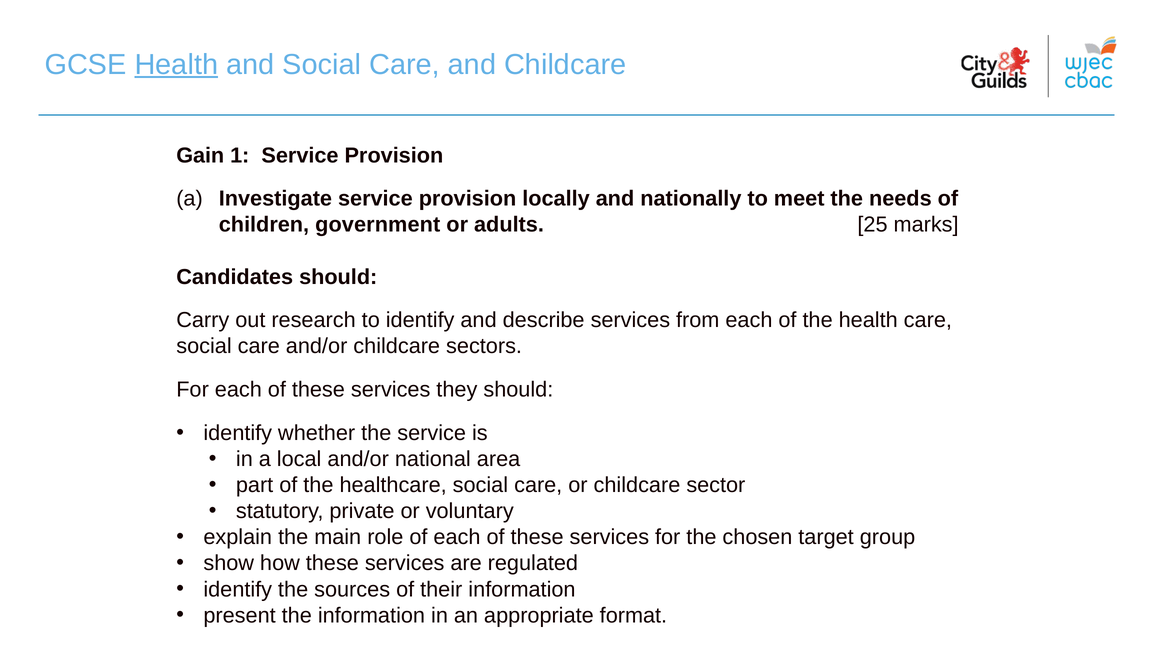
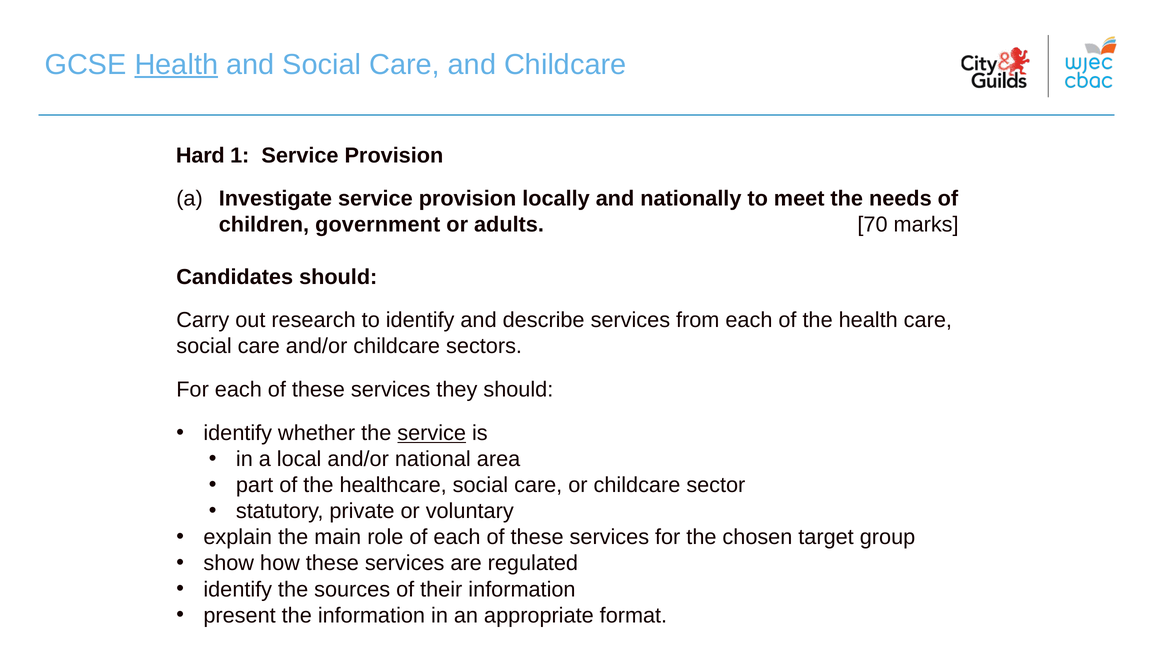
Gain: Gain -> Hard
25: 25 -> 70
service at (432, 433) underline: none -> present
